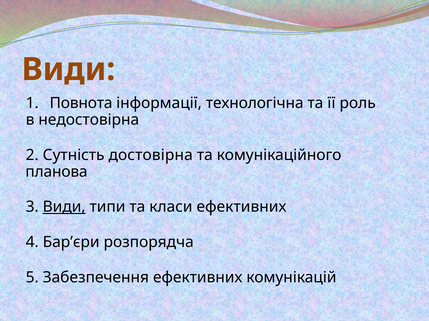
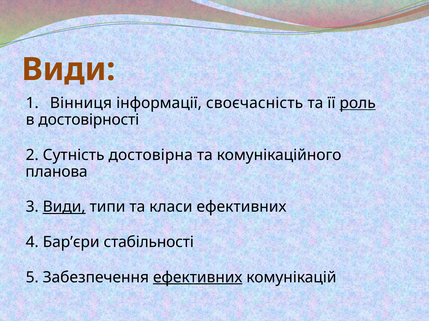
Повнота: Повнота -> Вінниця
технологічна: технологічна -> своєчасність
роль underline: none -> present
недостовірна: недостовірна -> достовірності
розпорядча: розпорядча -> стабільності
ефективних at (198, 278) underline: none -> present
